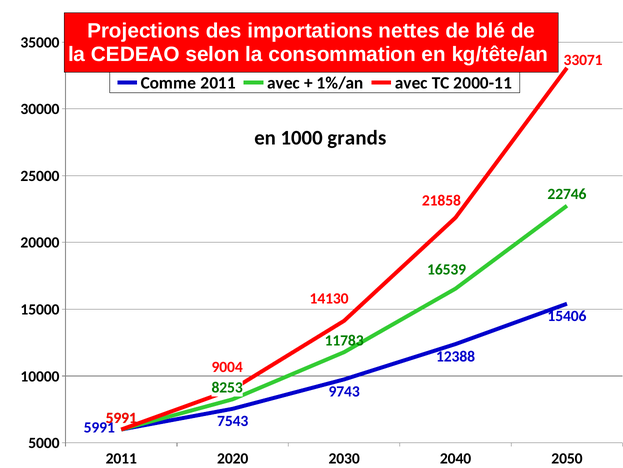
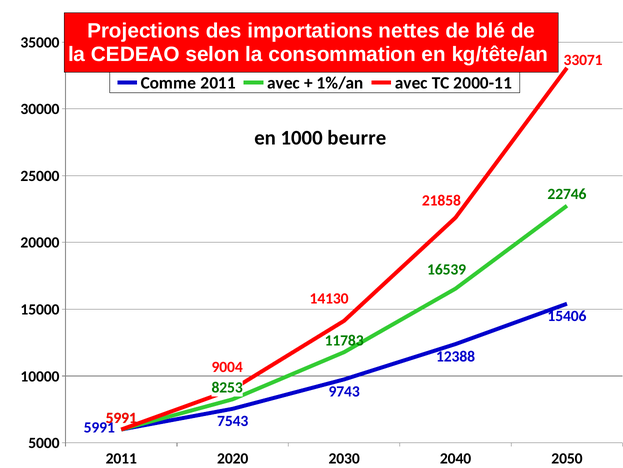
grands: grands -> beurre
